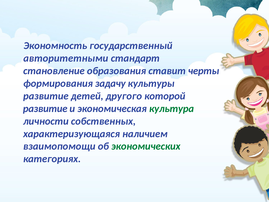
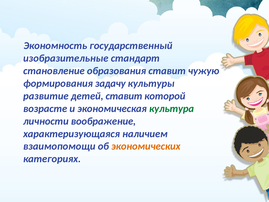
авторитетными: авторитетными -> изобразительные
черты: черты -> чужую
детей другого: другого -> ставит
развитие at (45, 108): развитие -> возрасте
собственных: собственных -> воображение
экономических colour: green -> orange
